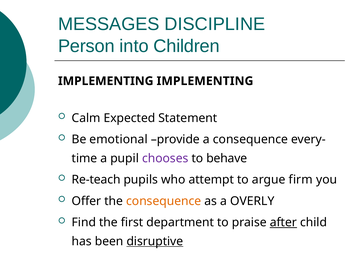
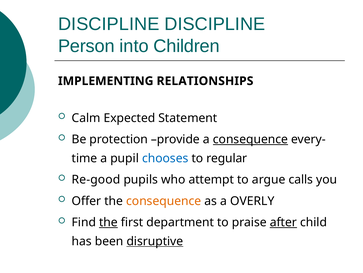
MESSAGES at (109, 24): MESSAGES -> DISCIPLINE
IMPLEMENTING IMPLEMENTING: IMPLEMENTING -> RELATIONSHIPS
emotional: emotional -> protection
consequence at (250, 139) underline: none -> present
chooses colour: purple -> blue
behave: behave -> regular
Re-teach: Re-teach -> Re-good
firm: firm -> calls
the at (108, 222) underline: none -> present
